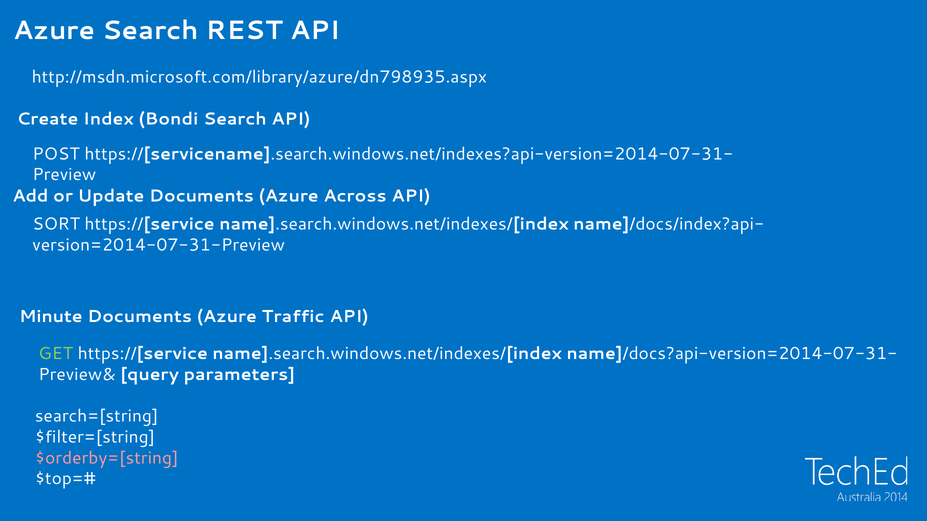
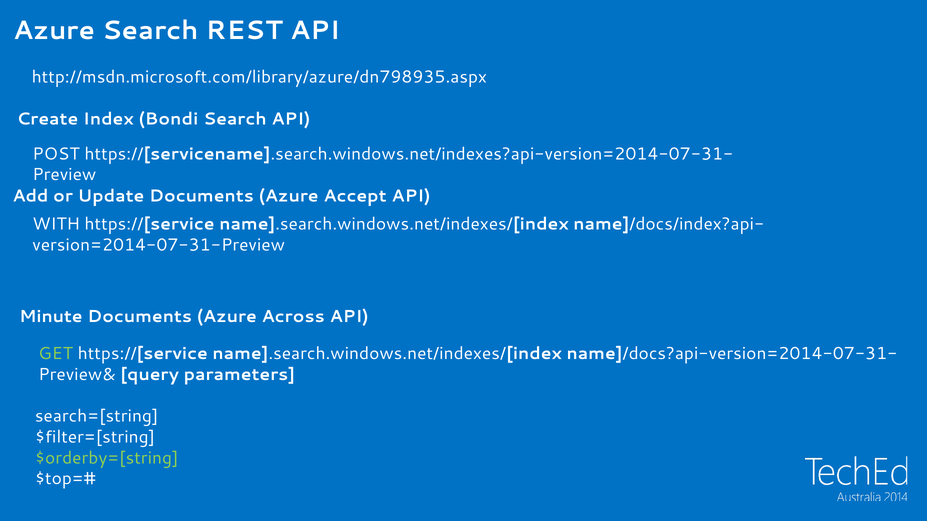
Across: Across -> Accept
SORT: SORT -> WITH
Traffic: Traffic -> Across
$orderby=[string colour: pink -> light green
